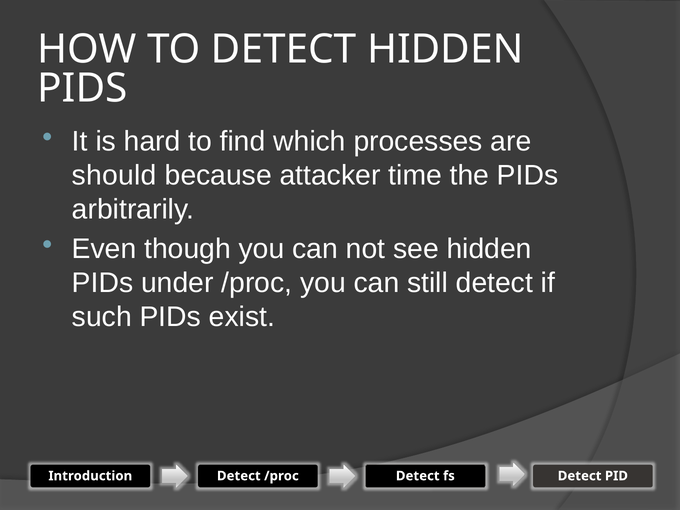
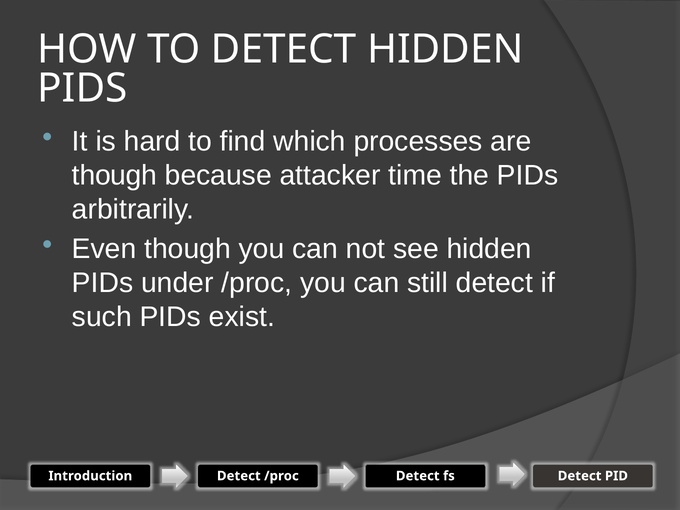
should at (114, 175): should -> though
